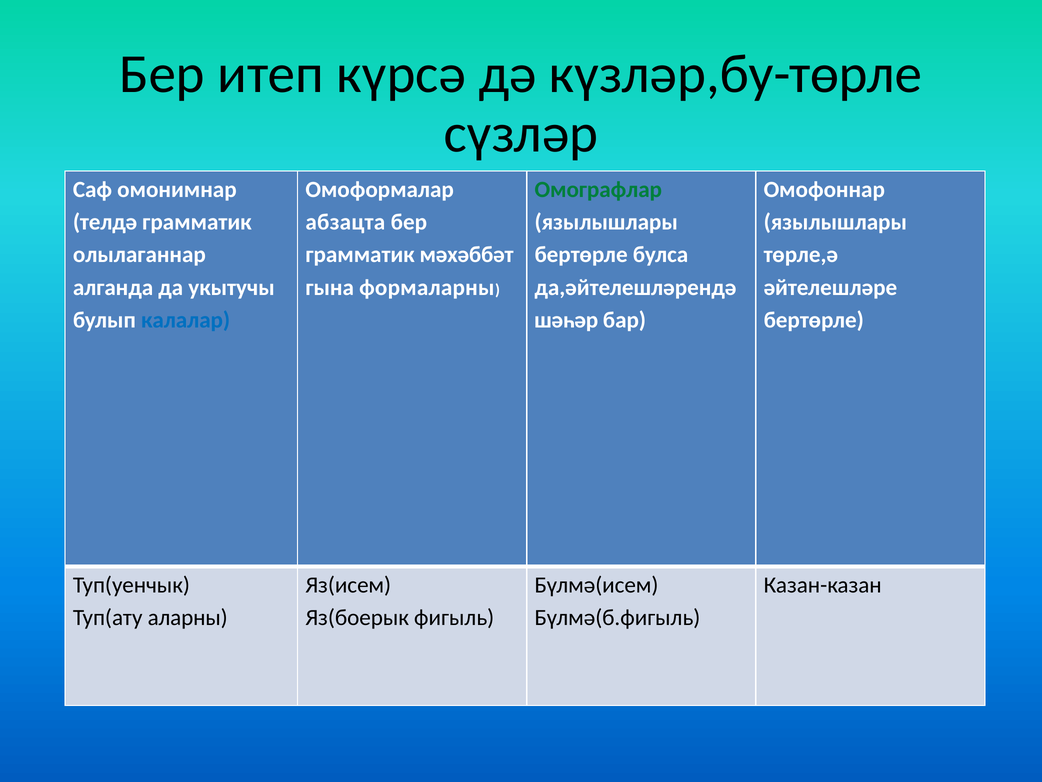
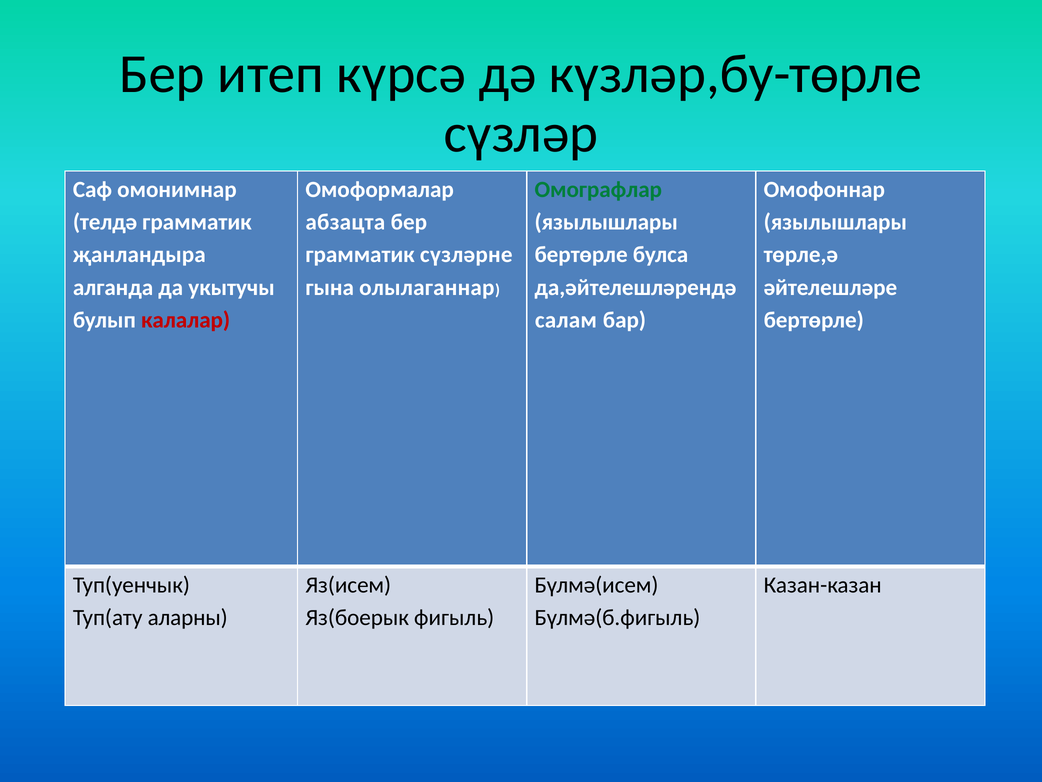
олылаганнар: олылаганнар -> җанландыра
мәхәббәт: мәхәббәт -> сүзләрне
формаларны: формаларны -> олылаганнар
калалар colour: blue -> red
шәһәр: шәһәр -> салам
